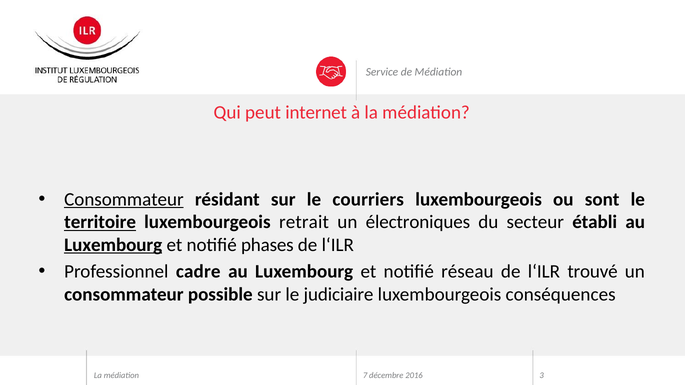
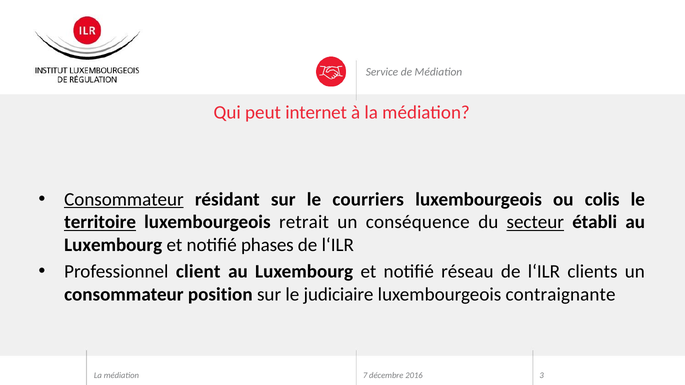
sont: sont -> colis
électroniques: électroniques -> conséquence
secteur underline: none -> present
Luxembourg at (113, 245) underline: present -> none
cadre: cadre -> client
trouvé: trouvé -> clients
possible: possible -> position
conséquences: conséquences -> contraignante
